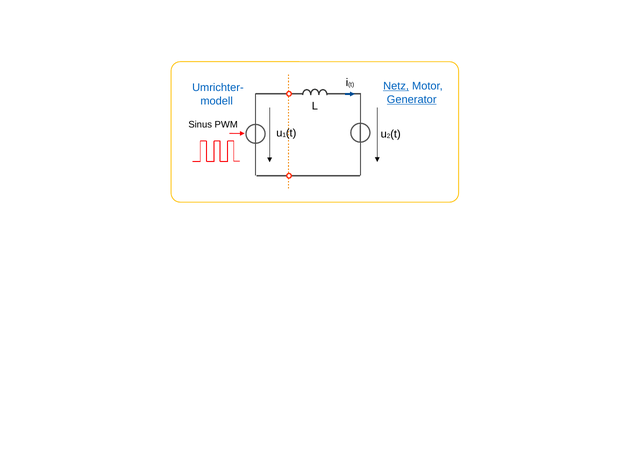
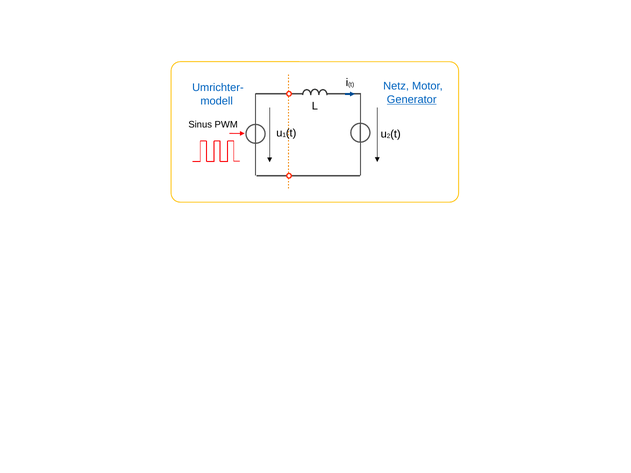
Netz underline: present -> none
